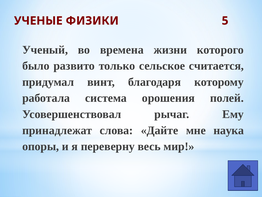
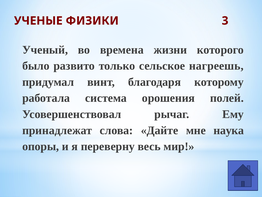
5: 5 -> 3
считается: считается -> нагреешь
